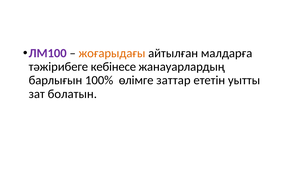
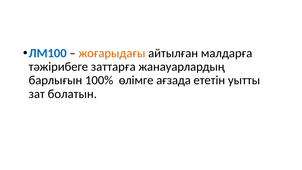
ЛМ100 colour: purple -> blue
кебінесе: кебінесе -> заттарға
заттар: заттар -> ағзада
